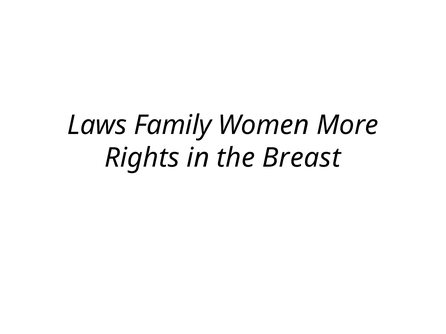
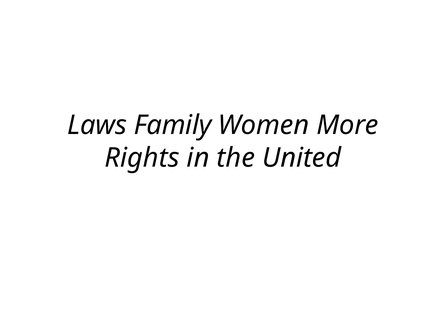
Breast: Breast -> United
